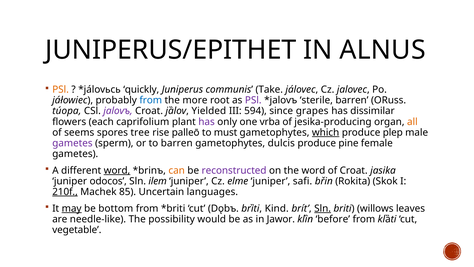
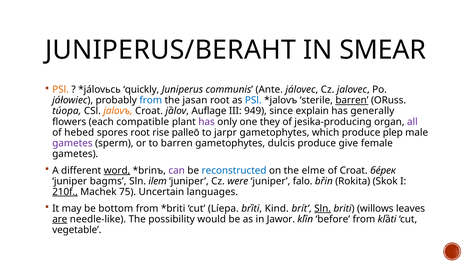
JUNIPERUS/EPITHET: JUNIPERUS/EPITHET -> JUNIPERUS/BERAHT
ALNUS: ALNUS -> SMEAR
Take: Take -> Ante
more: more -> jasan
PSl at (253, 100) colour: purple -> blue
barren at (352, 100) underline: none -> present
jalovъ colour: purple -> orange
Yielded: Yielded -> Auflage
594: 594 -> 949
grapes: grapes -> explain
dissimilar: dissimilar -> generally
caprifolium: caprifolium -> compatible
vrba: vrba -> they
all colour: orange -> purple
seems: seems -> hebed
spores tree: tree -> root
must: must -> jarpr
which underline: present -> none
pine: pine -> give
can colour: orange -> purple
reconstructed colour: purple -> blue
the word: word -> elme
jasika: jasika -> бéрек
odocos: odocos -> bagms
elme: elme -> were
safi: safi -> falo
85: 85 -> 75
may underline: present -> none
Dǫbъ: Dǫbъ -> Líepa
are underline: none -> present
